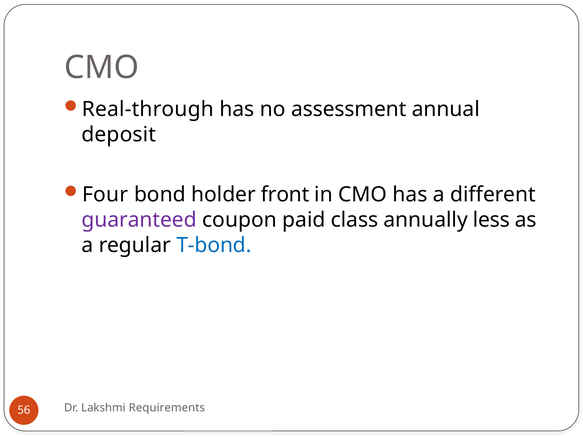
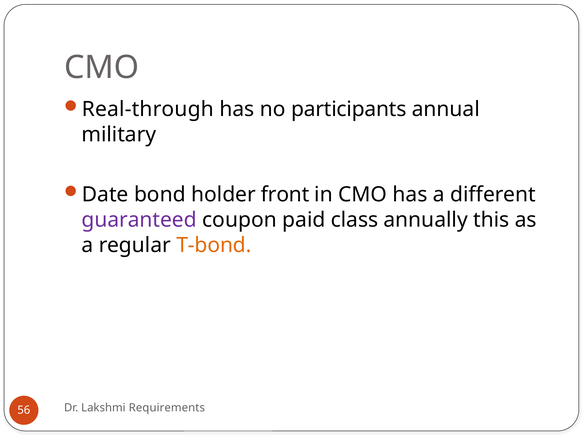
assessment: assessment -> participants
deposit: deposit -> military
Four: Four -> Date
less: less -> this
T-bond colour: blue -> orange
